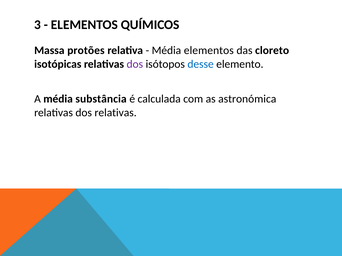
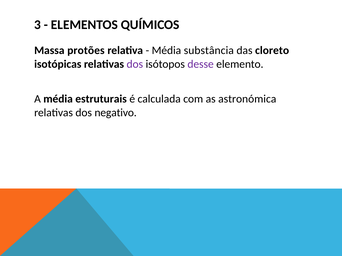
Média elementos: elementos -> substância
desse colour: blue -> purple
substância: substância -> estruturais
dos relativas: relativas -> negativo
